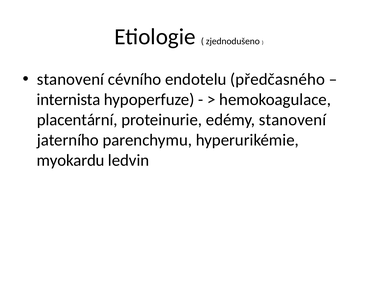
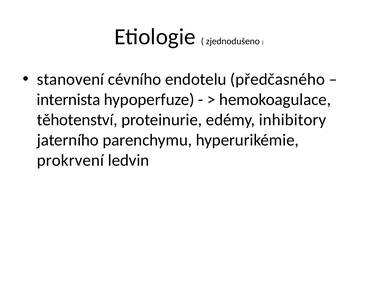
placentární: placentární -> těhotenství
edémy stanovení: stanovení -> inhibitory
myokardu: myokardu -> prokrvení
